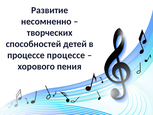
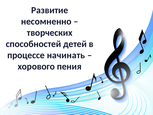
процессе процессе: процессе -> начинать
